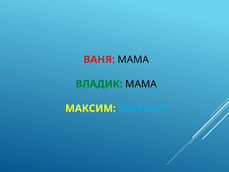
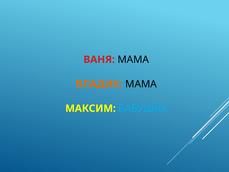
ВЛАДИК colour: green -> orange
